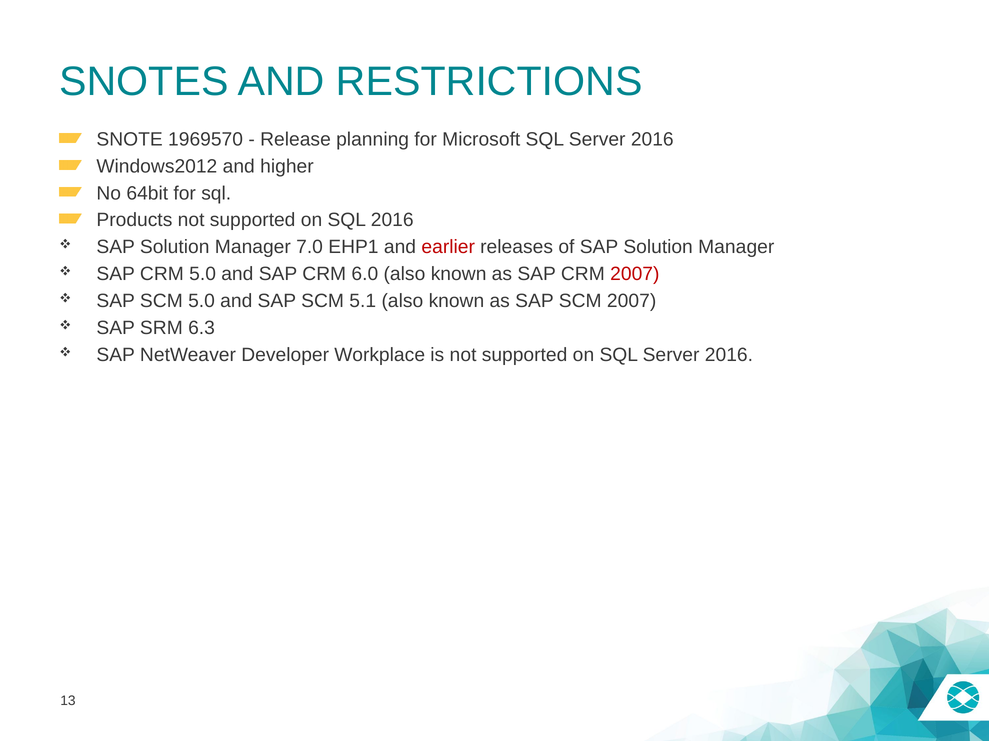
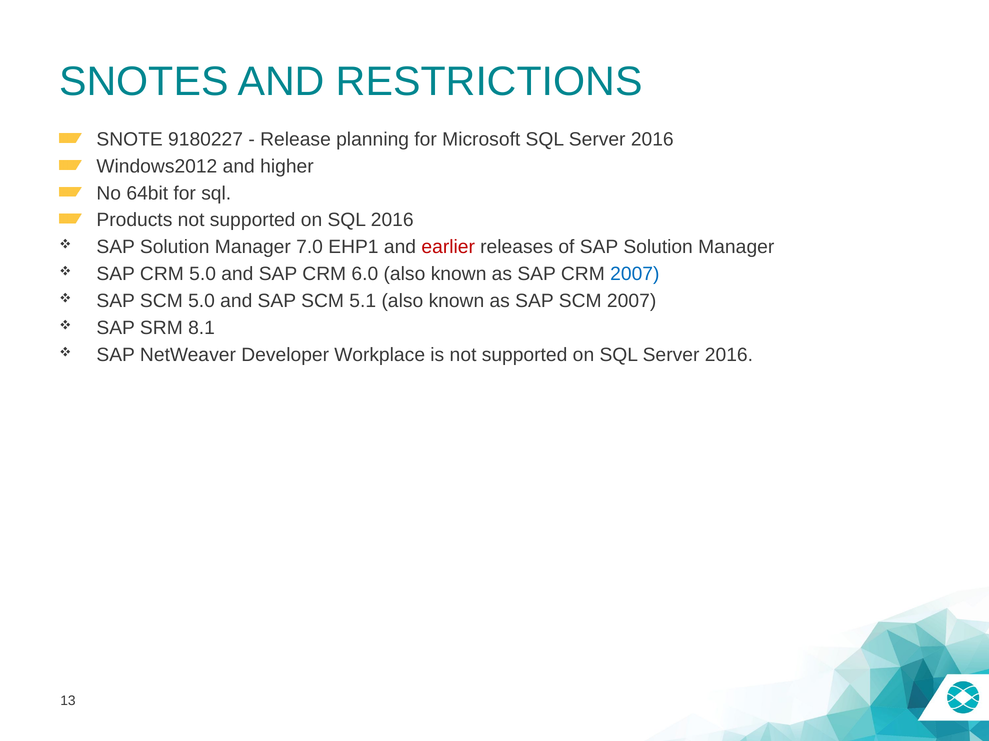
1969570: 1969570 -> 9180227
2007 at (635, 274) colour: red -> blue
6.3: 6.3 -> 8.1
